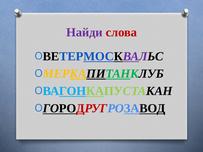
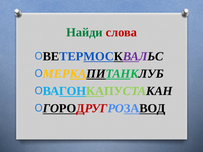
Найди colour: purple -> green
